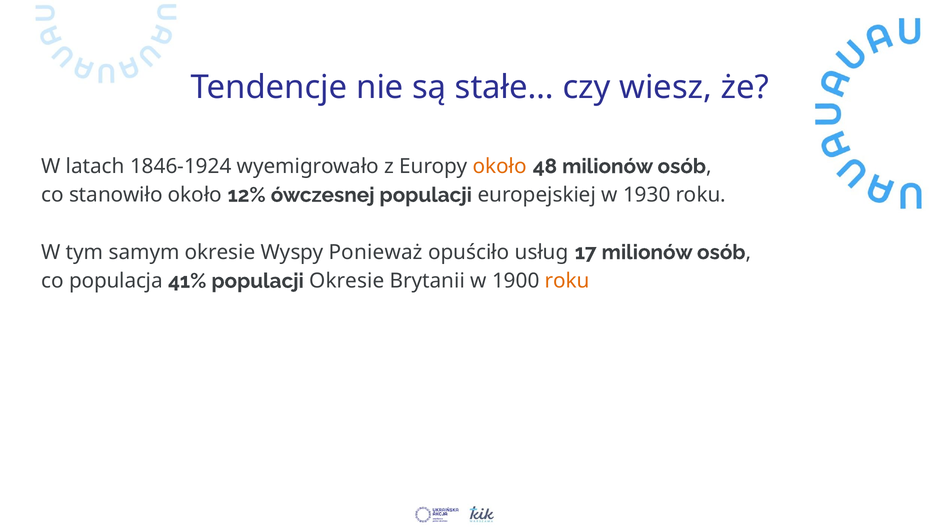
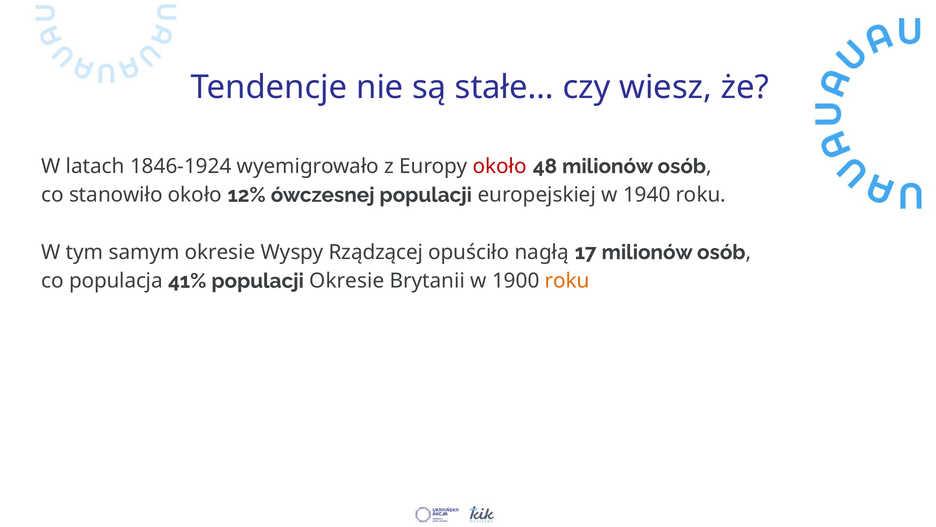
około at (500, 166) colour: orange -> red
1930: 1930 -> 1940
Ponieważ: Ponieważ -> Rządzącej
usług: usług -> nagłą
